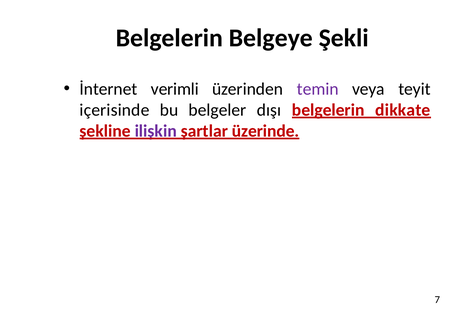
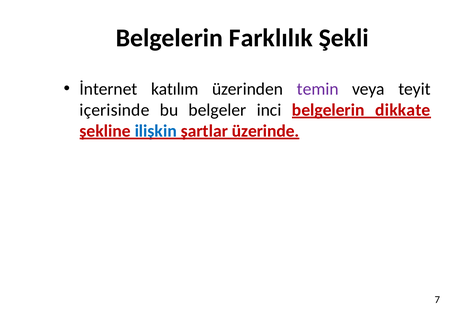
Belgeye: Belgeye -> Farklılık
verimli: verimli -> katılım
dışı: dışı -> inci
ilişkin colour: purple -> blue
